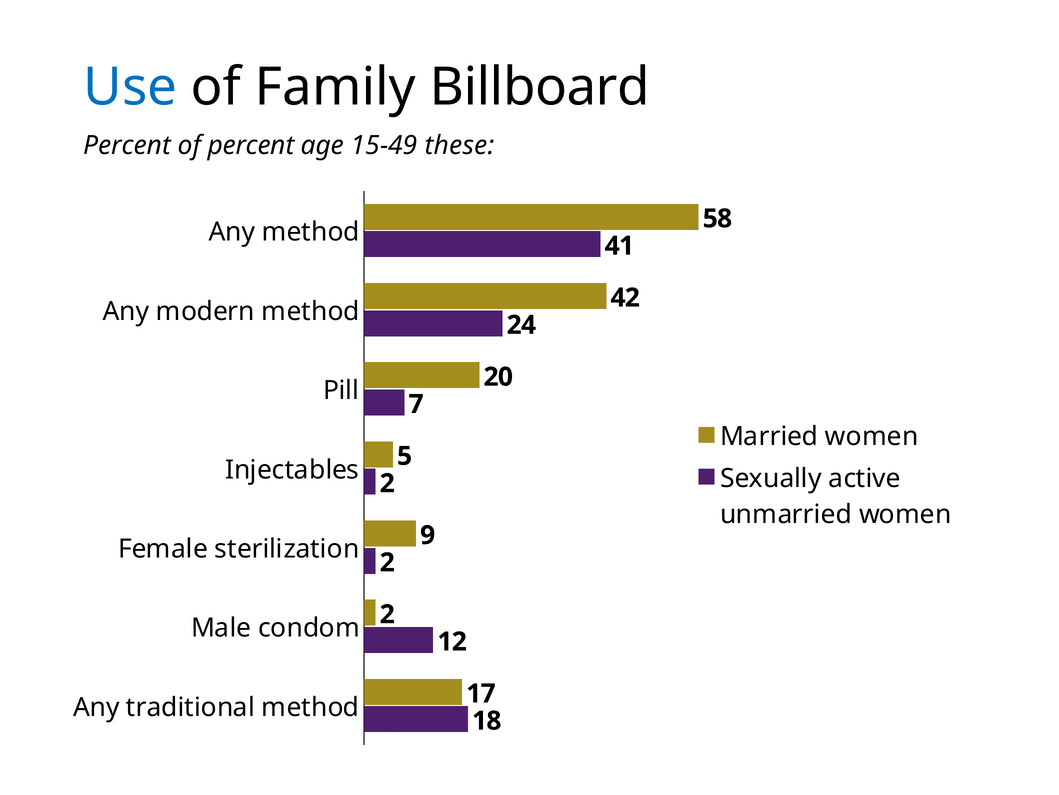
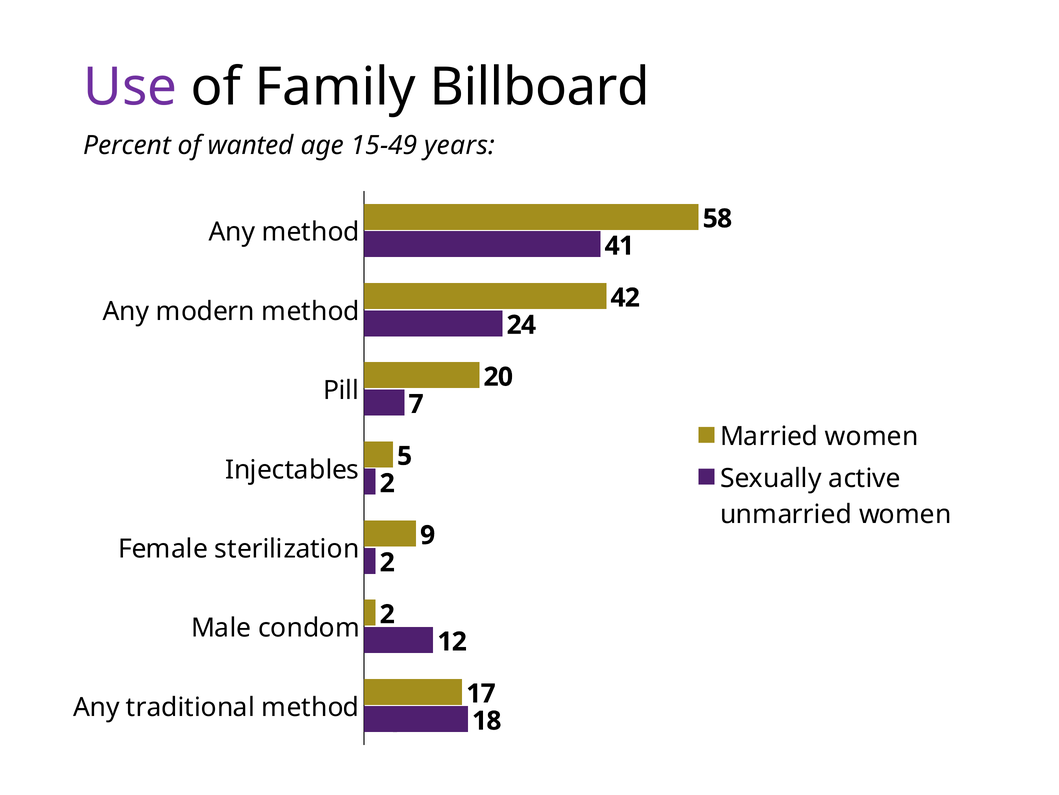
Use colour: blue -> purple
of percent: percent -> wanted
these: these -> years
